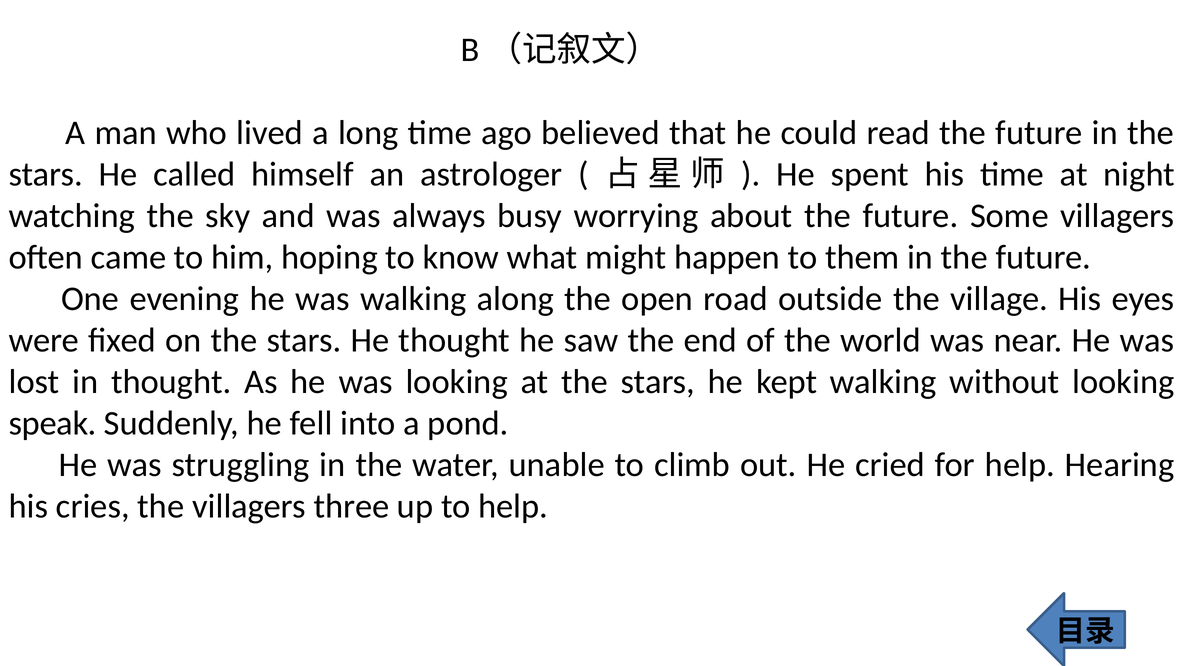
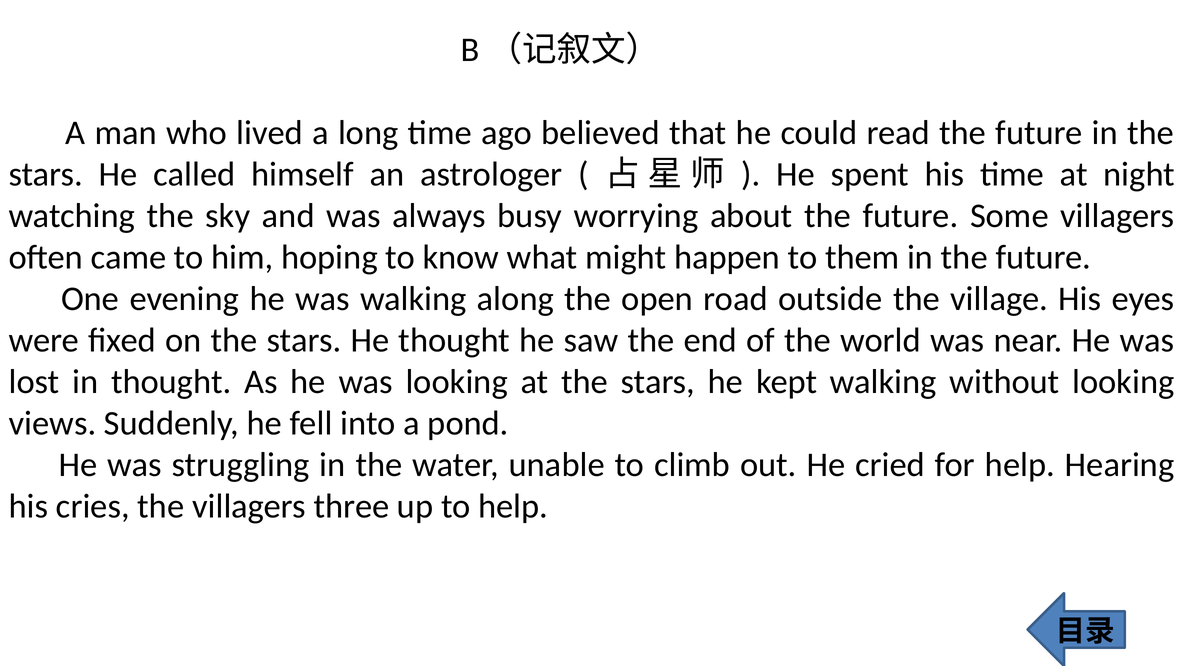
speak: speak -> views
